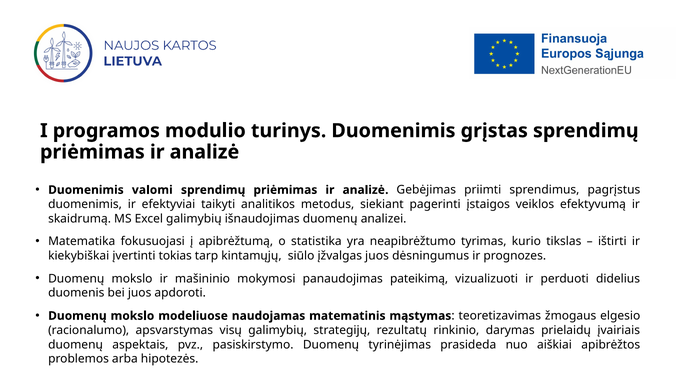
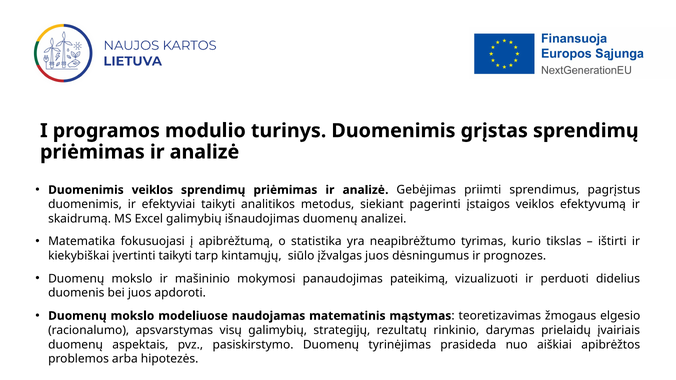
Duomenimis valomi: valomi -> veiklos
įvertinti tokias: tokias -> taikyti
